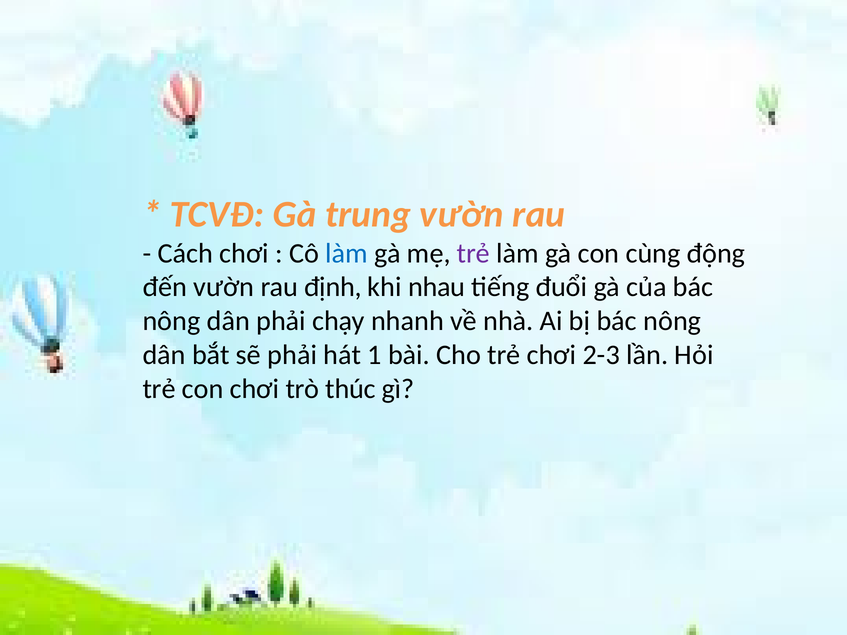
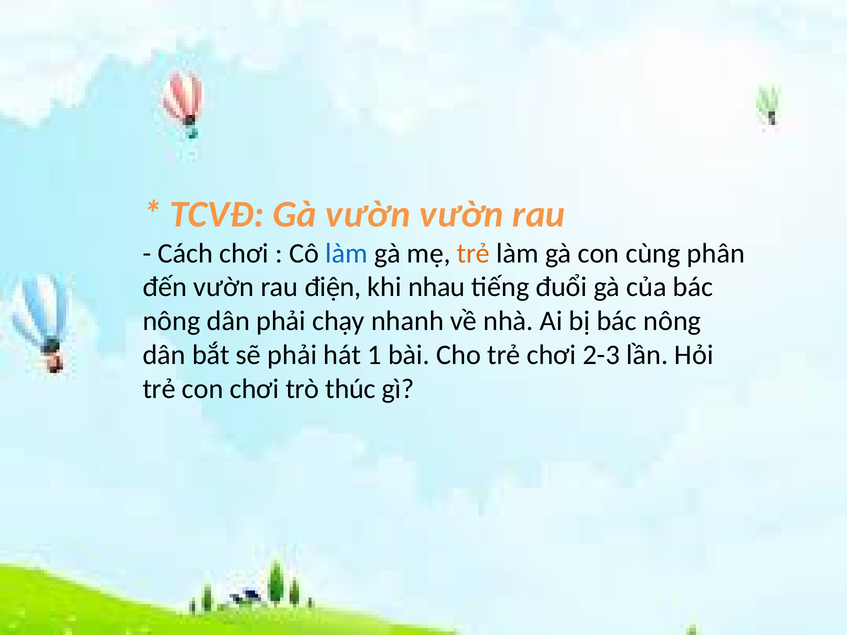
Gà trung: trung -> vườn
trẻ at (473, 253) colour: purple -> orange
động: động -> phân
định: định -> điện
